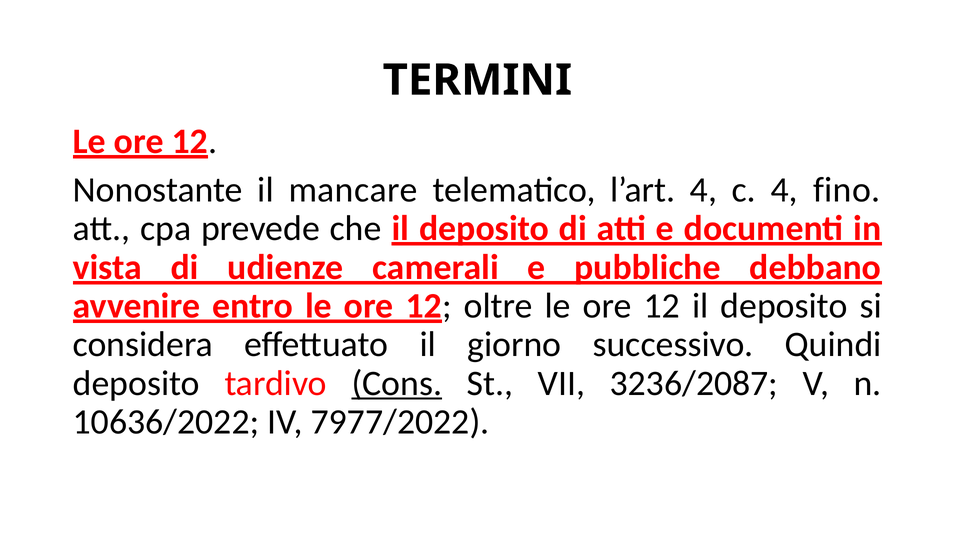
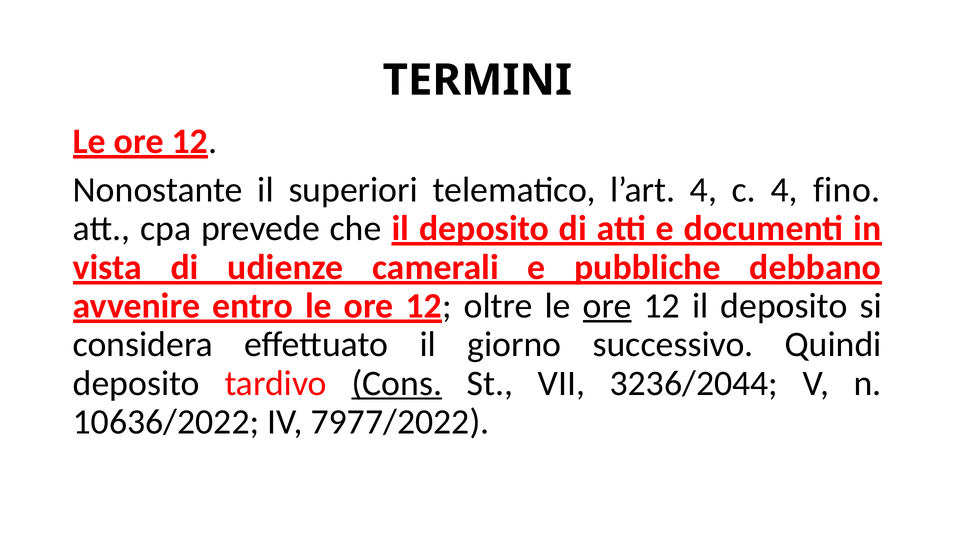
mancare: mancare -> superiori
ore at (607, 306) underline: none -> present
3236/2087: 3236/2087 -> 3236/2044
